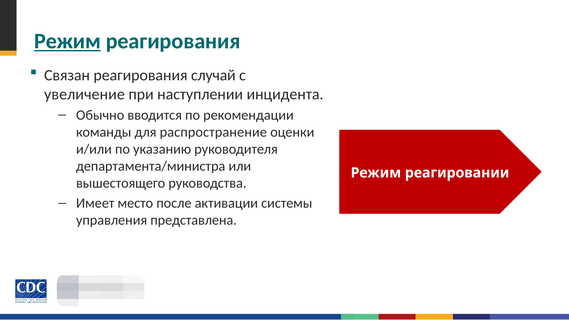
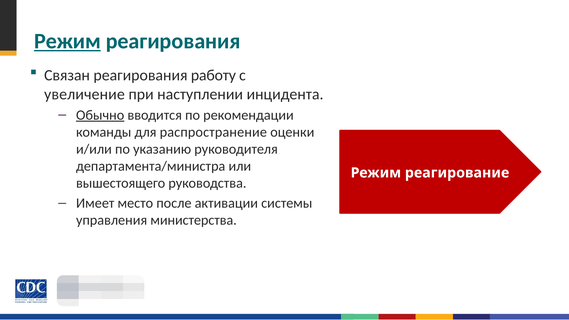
случай: случай -> работу
Обычно underline: none -> present
реагировании: реагировании -> реагирование
представлена: представлена -> министерства
